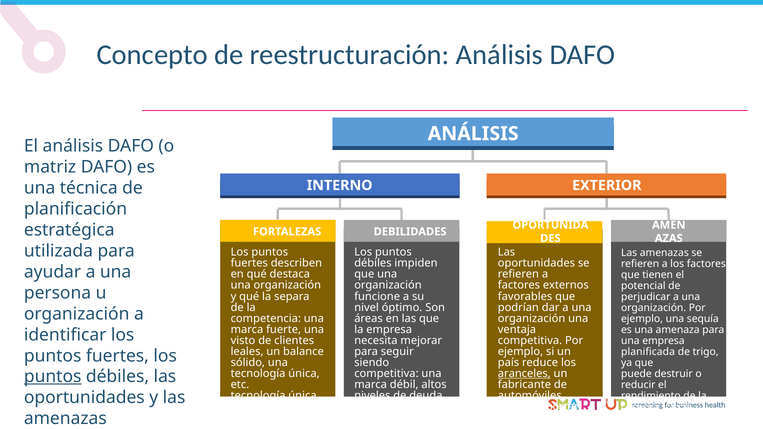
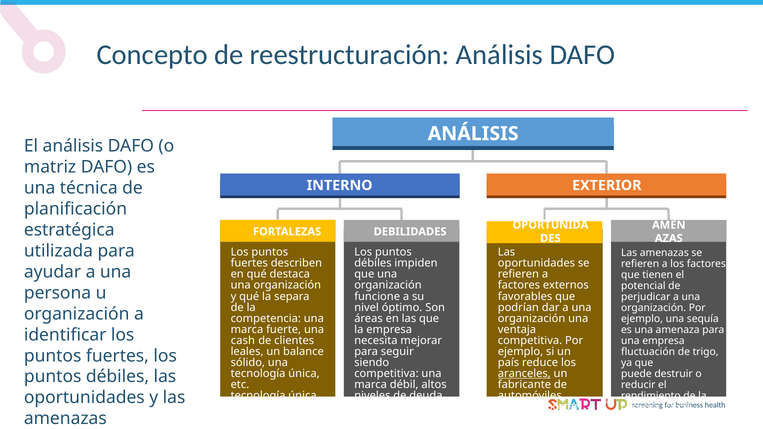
visto: visto -> cash
planificada: planificada -> fluctuación
puntos at (53, 377) underline: present -> none
